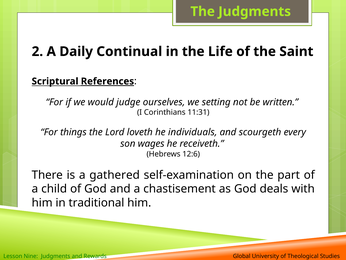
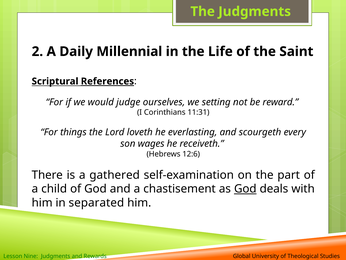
Continual: Continual -> Millennial
written: written -> reward
individuals: individuals -> everlasting
God at (245, 189) underline: none -> present
traditional: traditional -> separated
